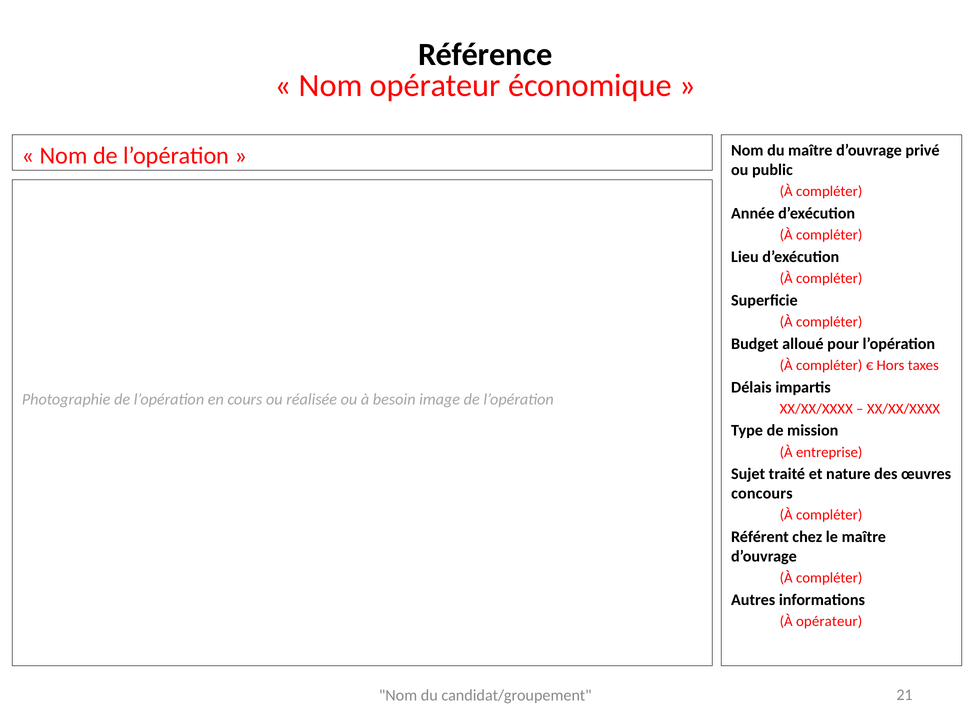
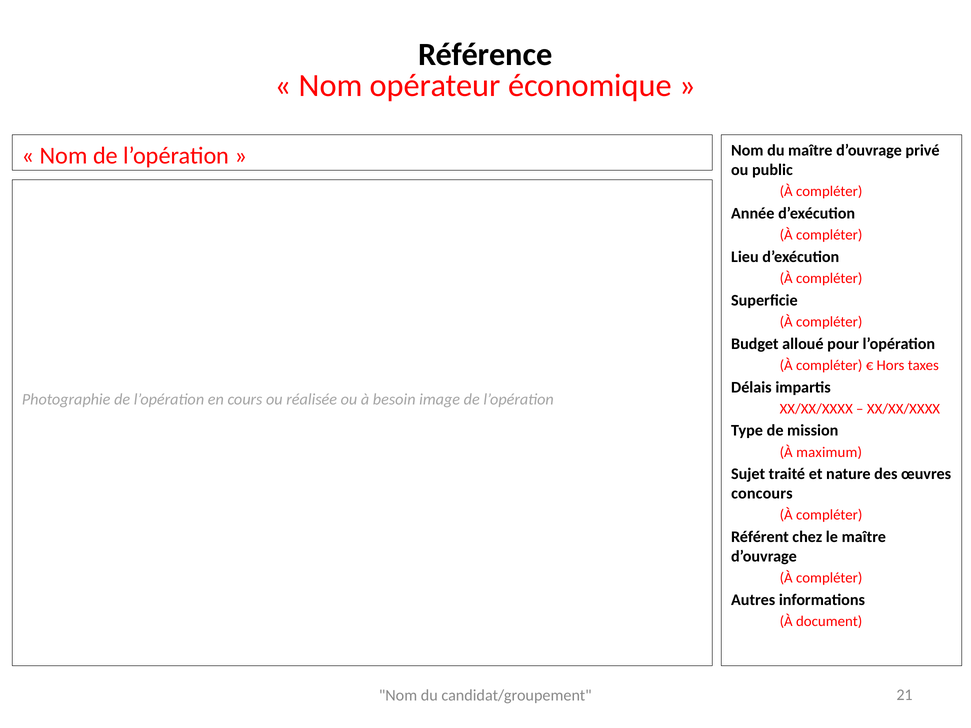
entreprise: entreprise -> maximum
À opérateur: opérateur -> document
